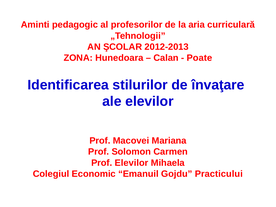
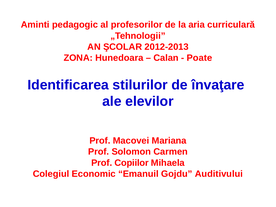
Prof Elevilor: Elevilor -> Copiilor
Practicului: Practicului -> Auditivului
